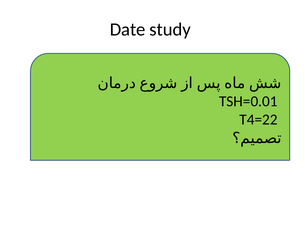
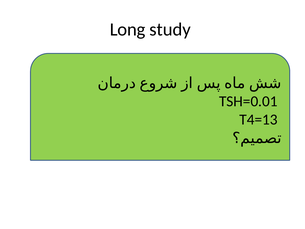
Date: Date -> Long
T4=22: T4=22 -> T4=13
